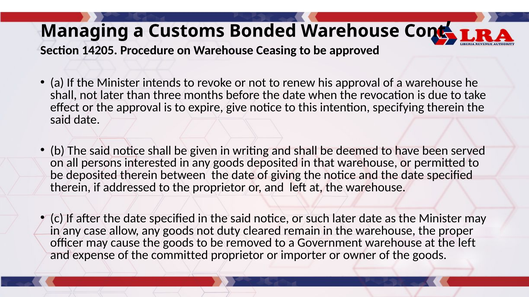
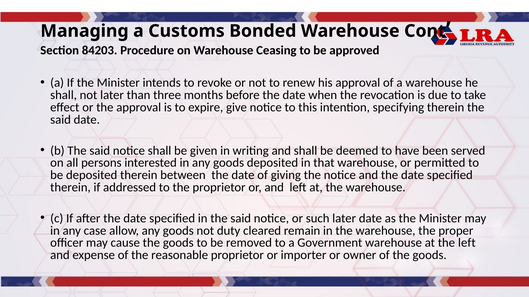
14205: 14205 -> 84203
committed: committed -> reasonable
